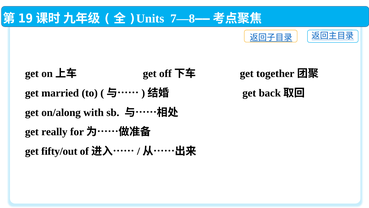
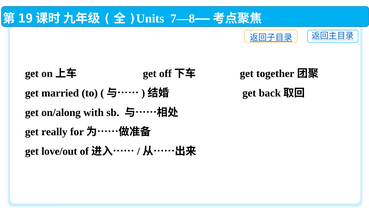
fifty/out: fifty/out -> love/out
